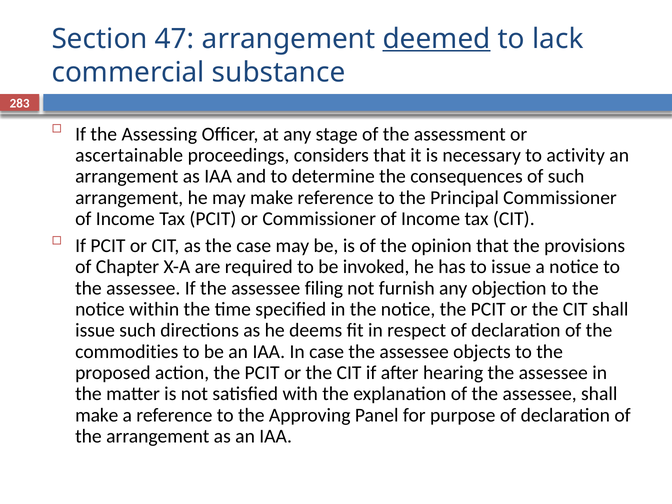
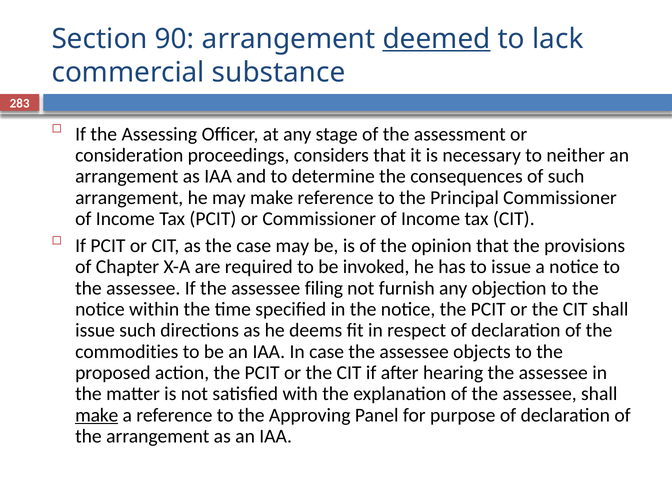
47: 47 -> 90
ascertainable: ascertainable -> consideration
activity: activity -> neither
make at (97, 415) underline: none -> present
